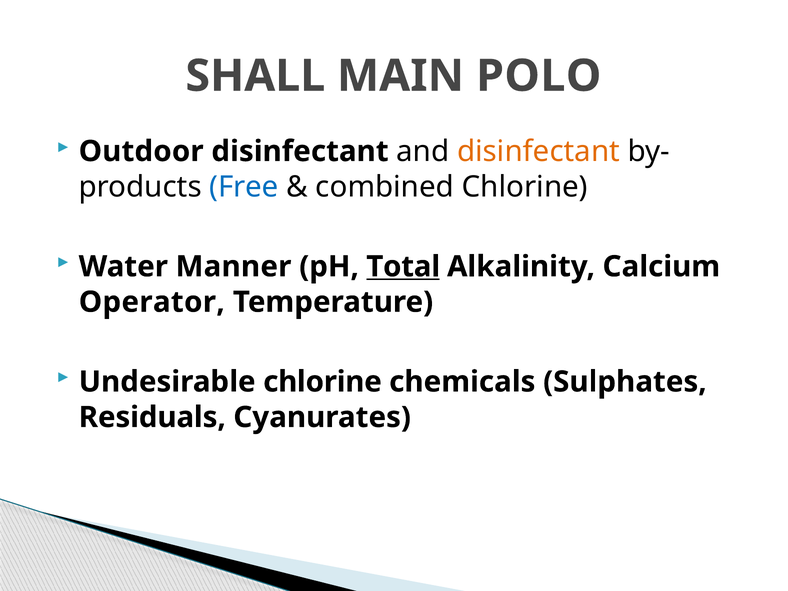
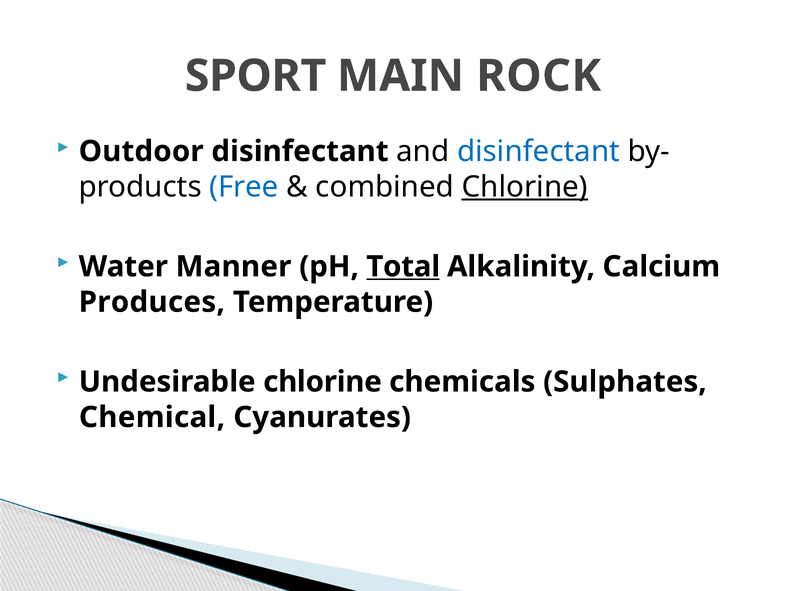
SHALL: SHALL -> SPORT
POLO: POLO -> ROCK
disinfectant at (539, 151) colour: orange -> blue
Chlorine at (525, 187) underline: none -> present
Operator: Operator -> Produces
Residuals: Residuals -> Chemical
